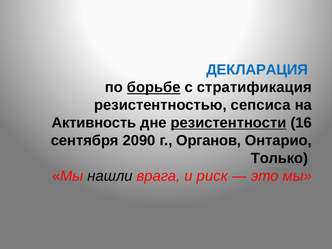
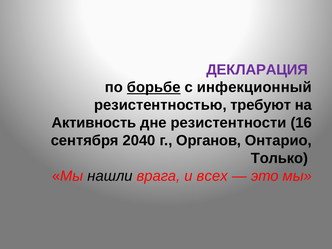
ДЕКЛАРАЦИЯ colour: blue -> purple
стратификация: стратификация -> инфекционный
сепсиса: сепсиса -> требуют
резистентности underline: present -> none
2090: 2090 -> 2040
риск: риск -> всех
